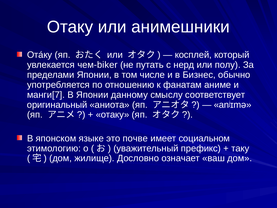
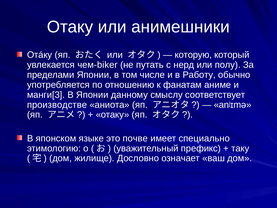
косплей: косплей -> которую
Бизнес: Бизнес -> Работу
манги[7: манги[7 -> манги[3
оригинальный: оригинальный -> производстве
социальном: социальном -> специально
